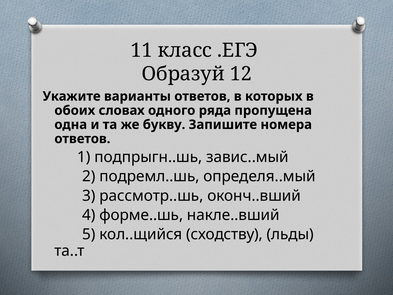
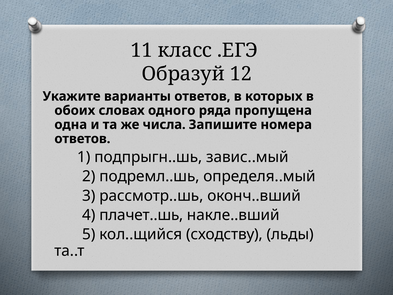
букву: букву -> числа
форме..шь: форме..шь -> плачет..шь
